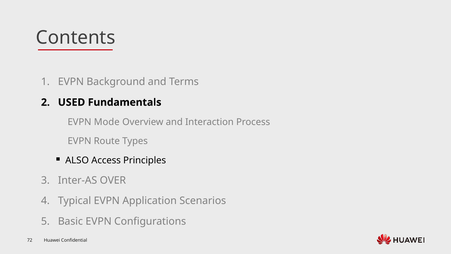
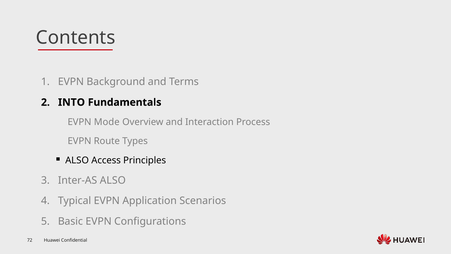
USED: USED -> INTO
Inter-AS OVER: OVER -> ALSO
